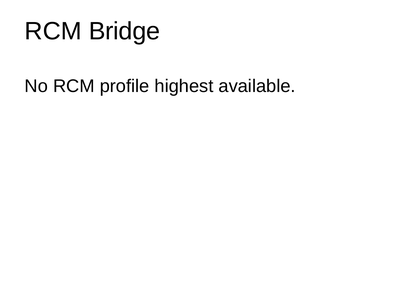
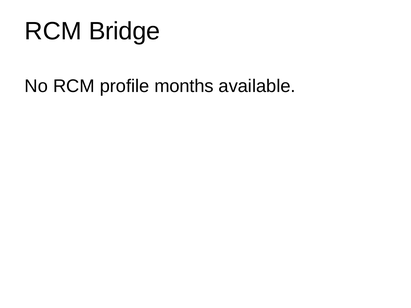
highest: highest -> months
